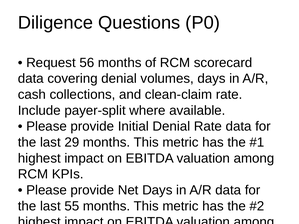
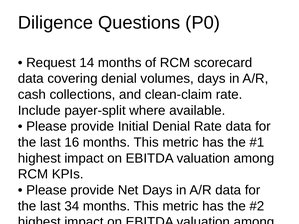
56: 56 -> 14
29: 29 -> 16
55: 55 -> 34
